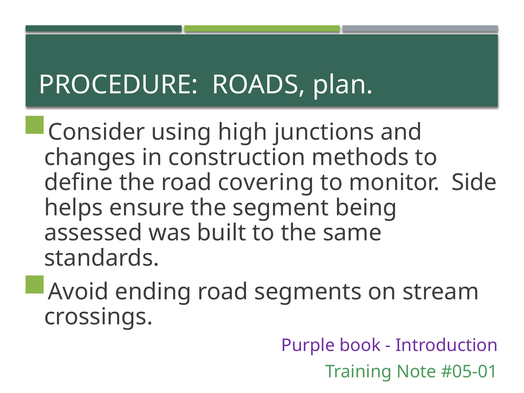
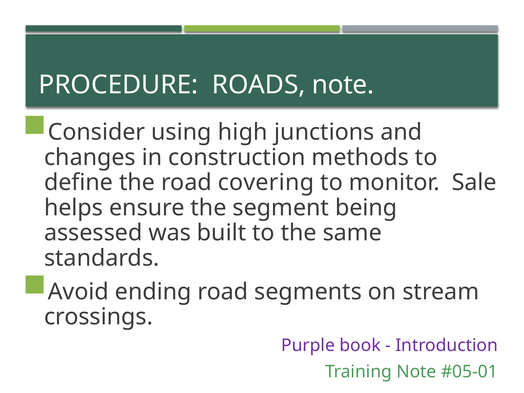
ROADS plan: plan -> note
Side: Side -> Sale
